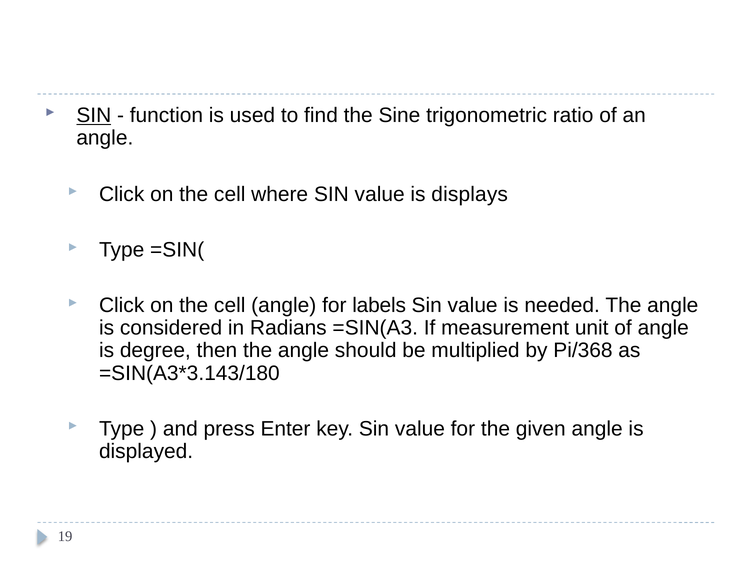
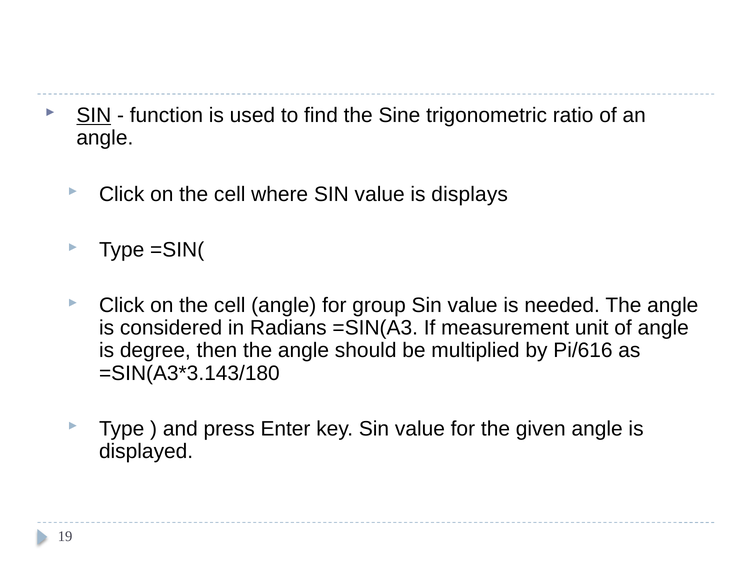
labels: labels -> group
Pi/368: Pi/368 -> Pi/616
